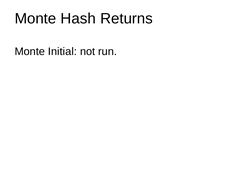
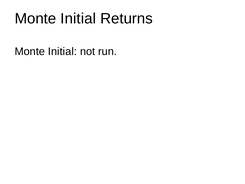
Hash at (78, 19): Hash -> Initial
